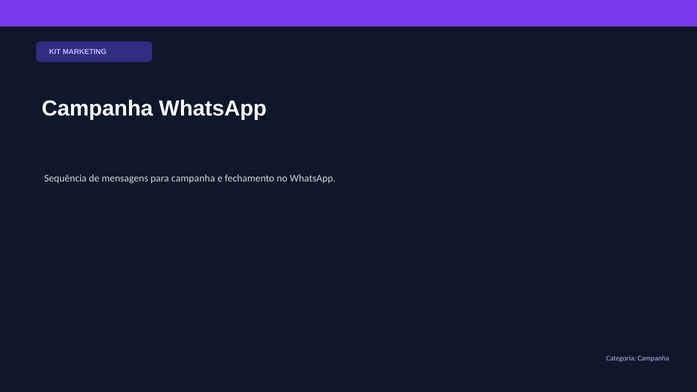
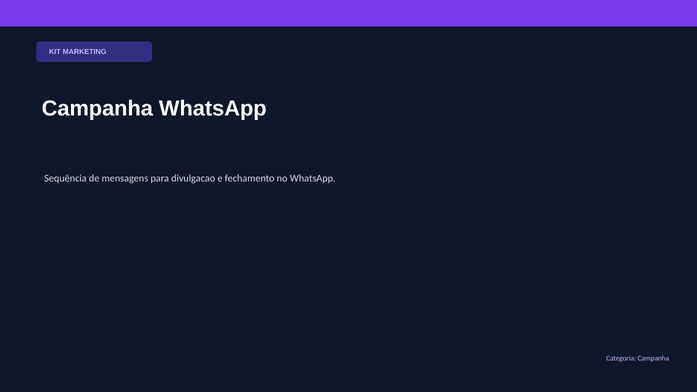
para campanha: campanha -> divulgacao
